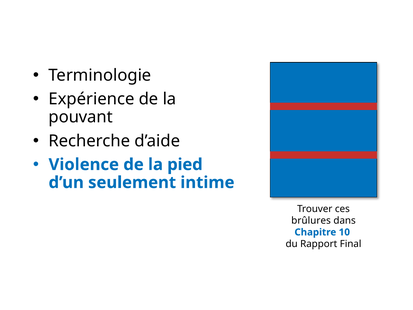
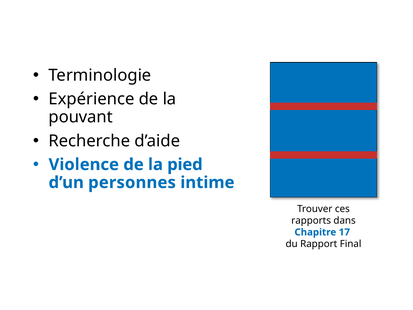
seulement: seulement -> personnes
brûlures: brûlures -> rapports
10: 10 -> 17
